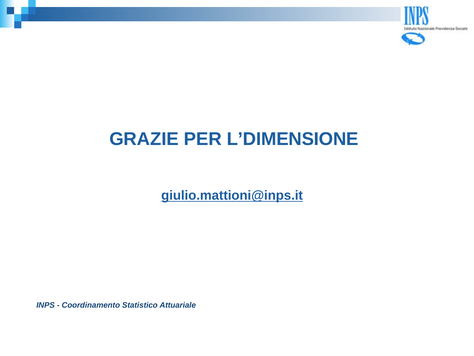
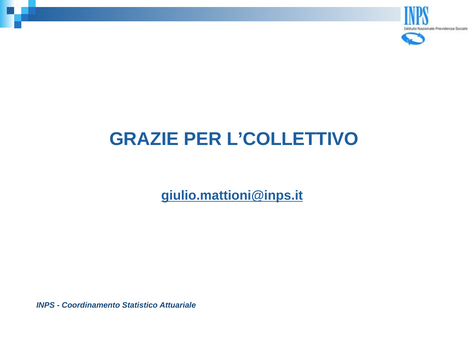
L’DIMENSIONE: L’DIMENSIONE -> L’COLLETTIVO
